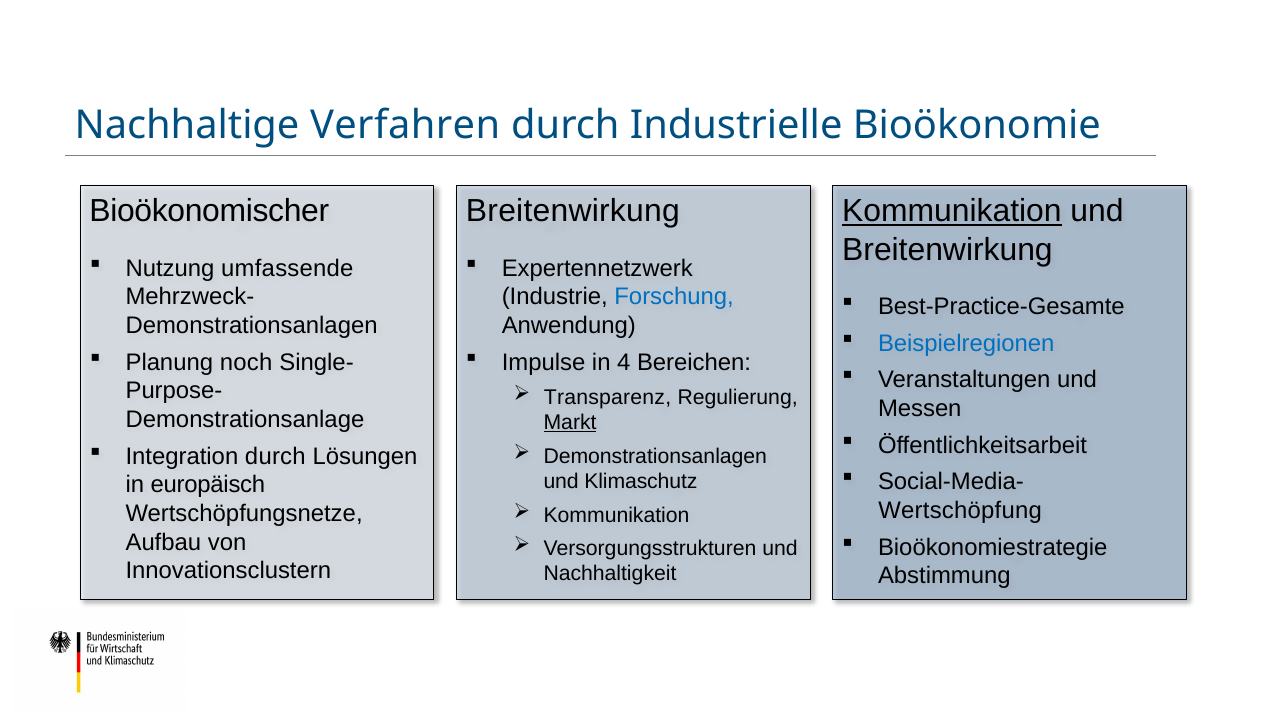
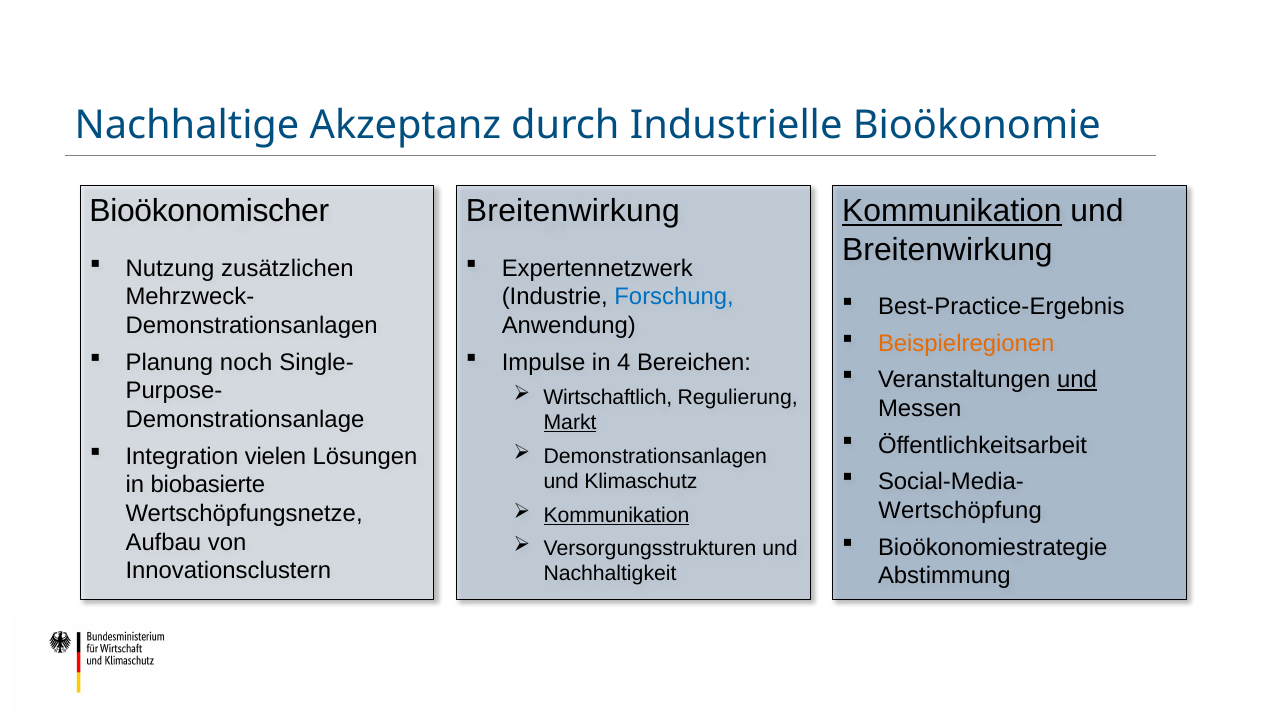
Verfahren: Verfahren -> Akzeptanz
umfassende: umfassende -> zusätzlichen
Best-Practice-Gesamte: Best-Practice-Gesamte -> Best-Practice-Ergebnis
Beispielregionen colour: blue -> orange
und at (1077, 380) underline: none -> present
Transparenz: Transparenz -> Wirtschaftlich
Integration durch: durch -> vielen
europäisch: europäisch -> biobasierte
Kommunikation at (617, 515) underline: none -> present
